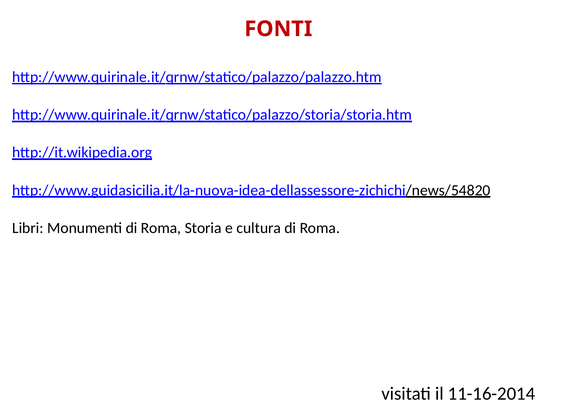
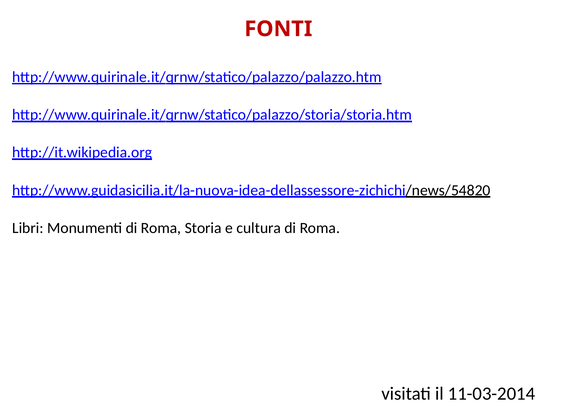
11-16-2014: 11-16-2014 -> 11-03-2014
